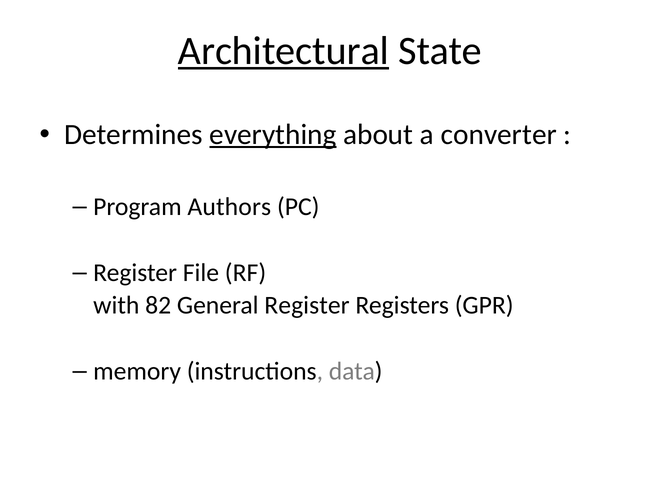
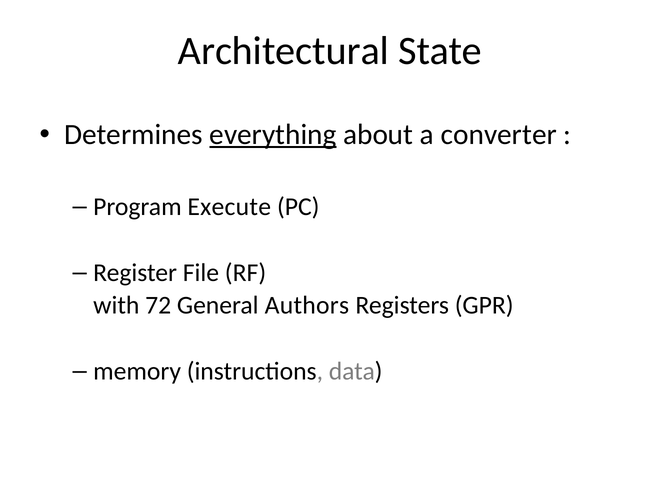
Architectural underline: present -> none
Authors: Authors -> Execute
82: 82 -> 72
General Register: Register -> Authors
